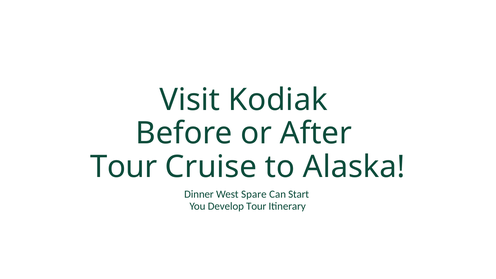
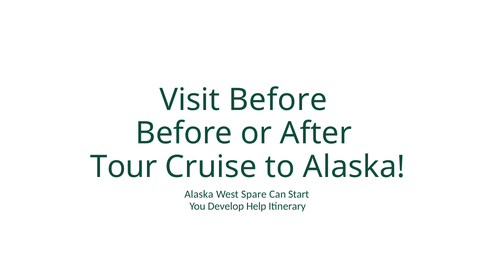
Visit Kodiak: Kodiak -> Before
Dinner at (199, 194): Dinner -> Alaska
Develop Tour: Tour -> Help
